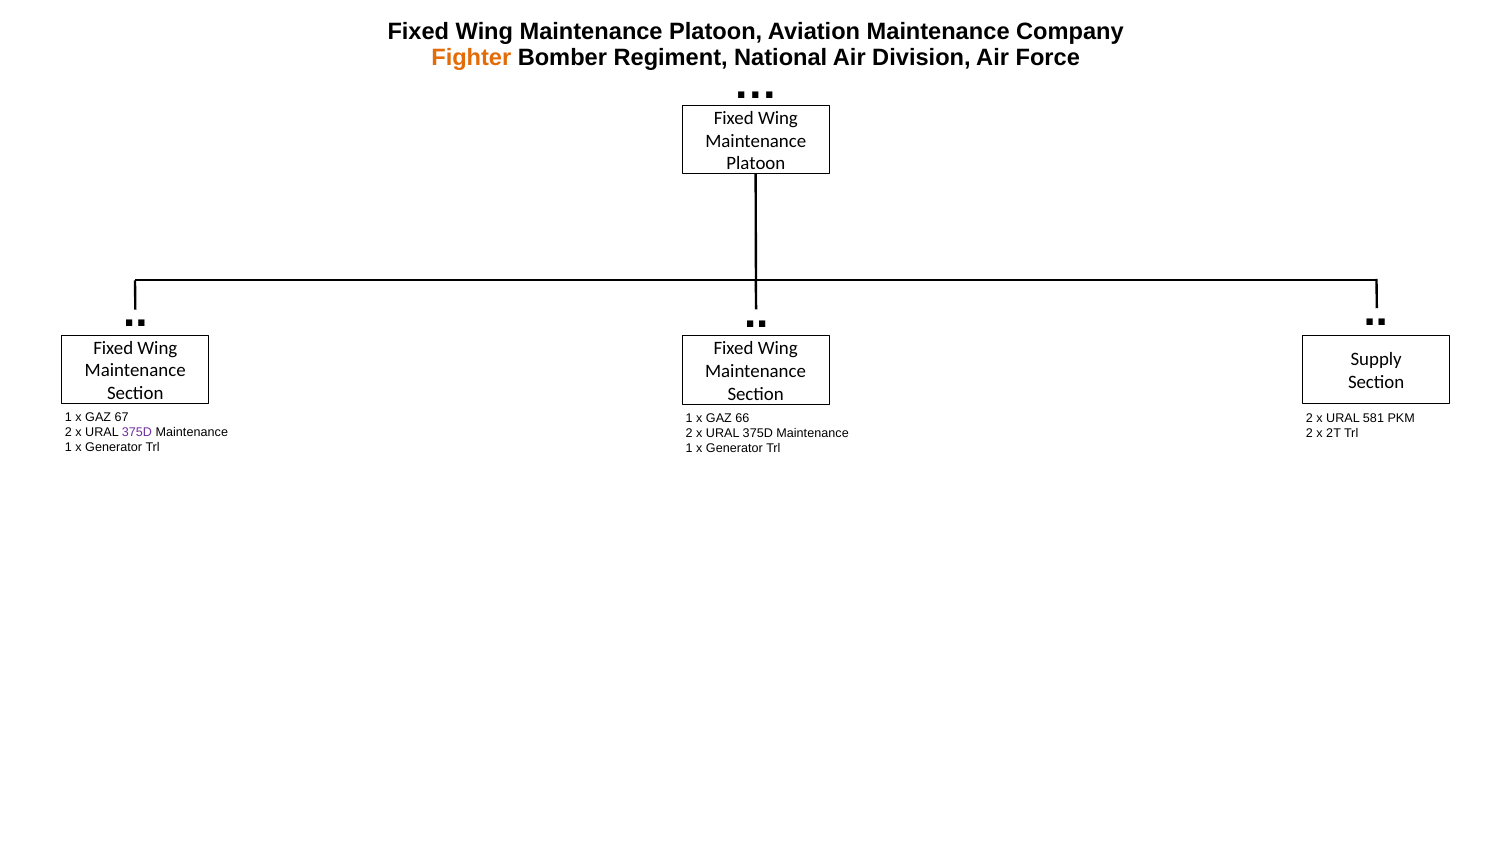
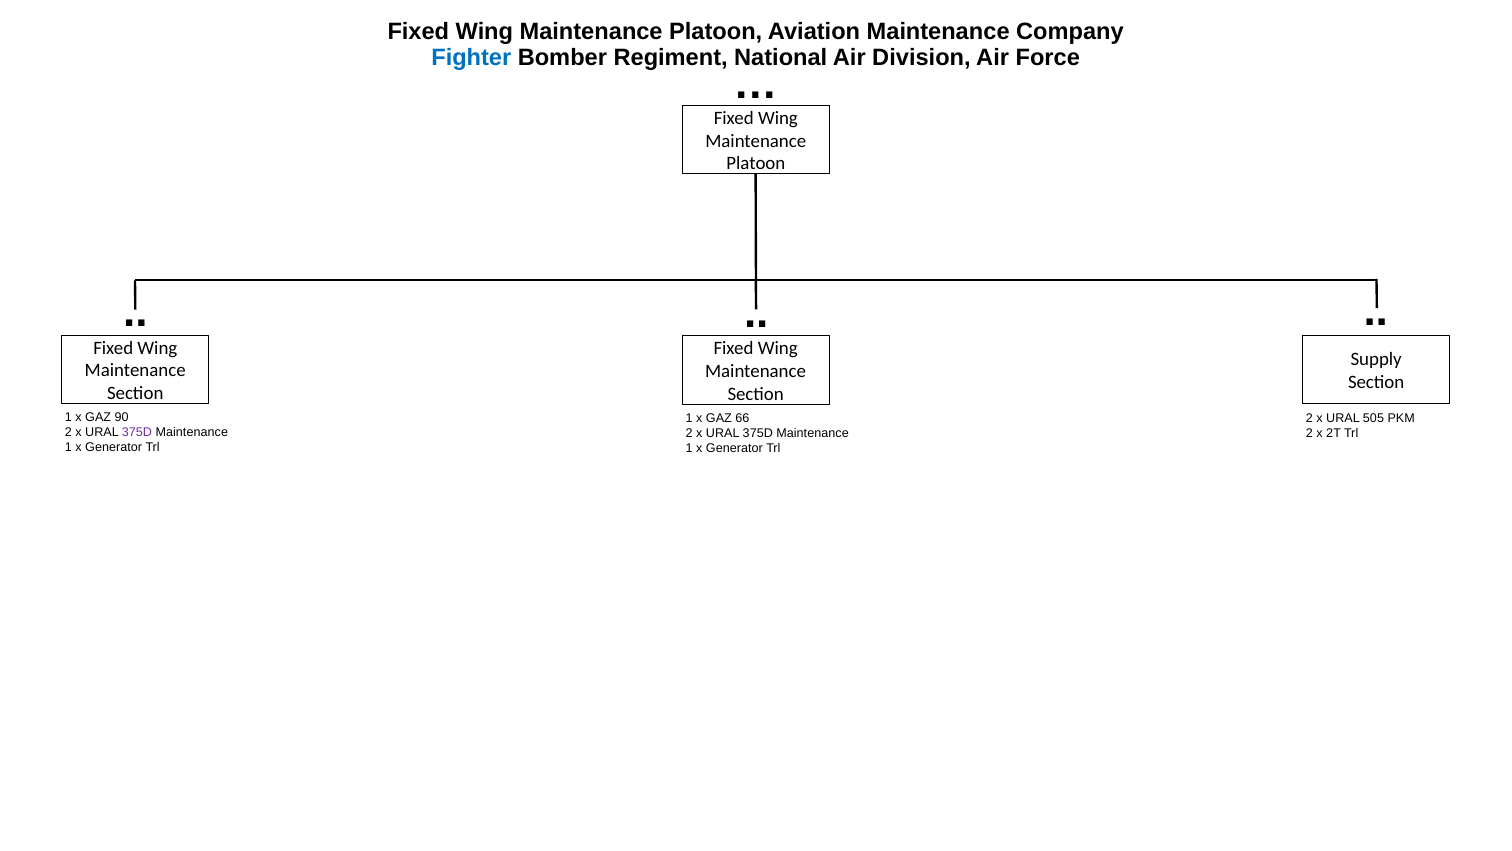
Fighter colour: orange -> blue
67: 67 -> 90
581: 581 -> 505
